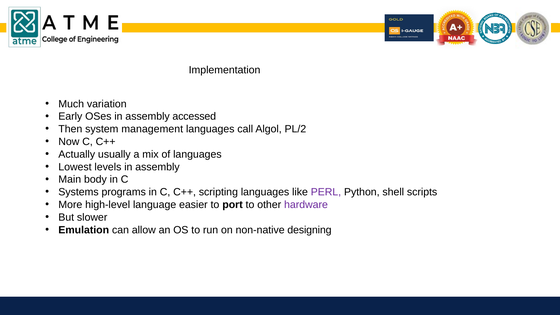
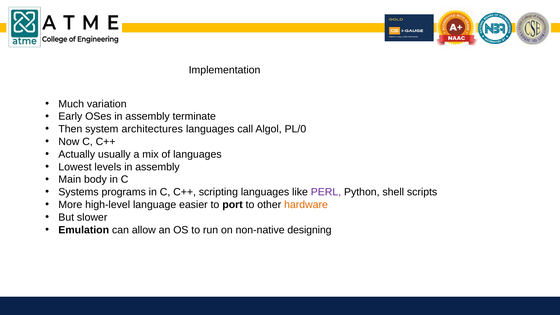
accessed: accessed -> terminate
management: management -> architectures
PL/2: PL/2 -> PL/0
hardware colour: purple -> orange
